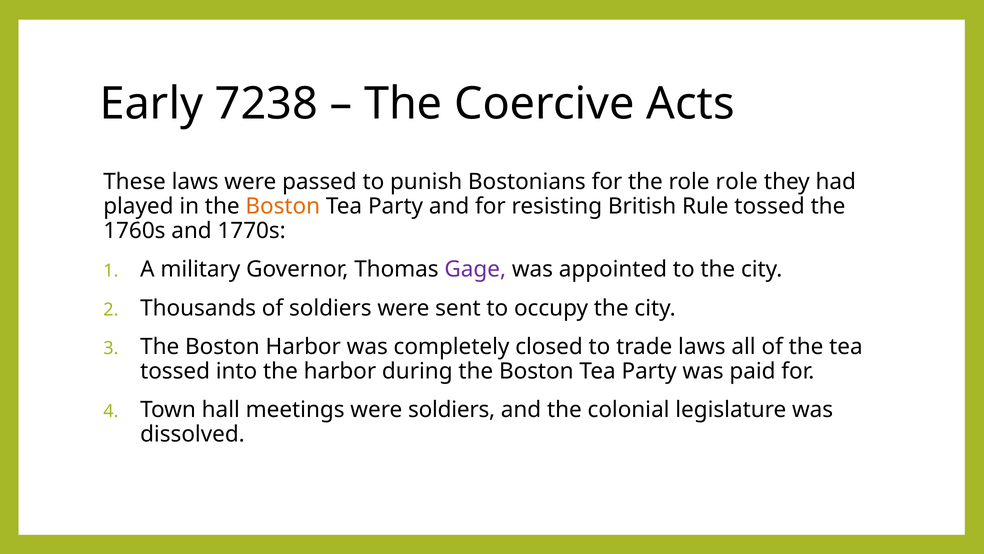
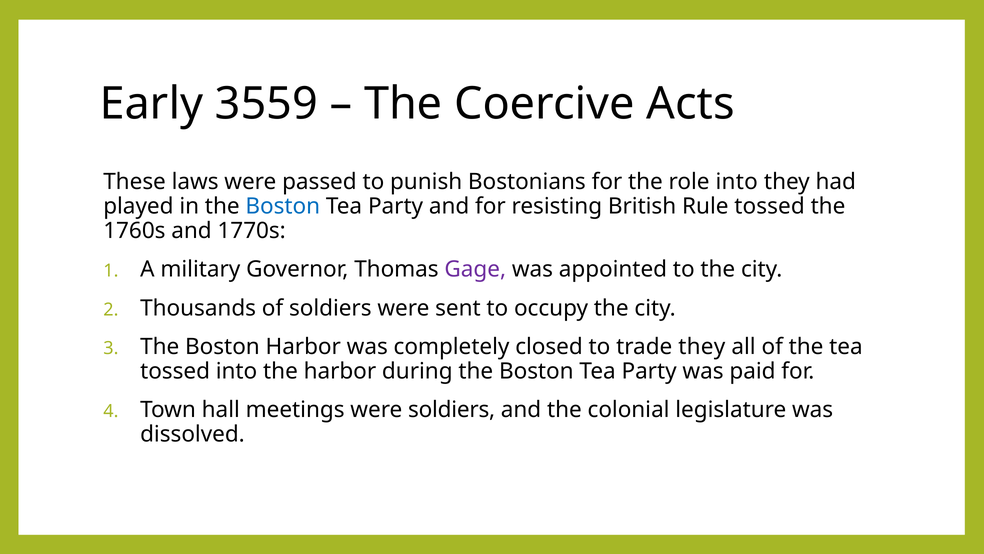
7238: 7238 -> 3559
role role: role -> into
Boston at (283, 206) colour: orange -> blue
trade laws: laws -> they
